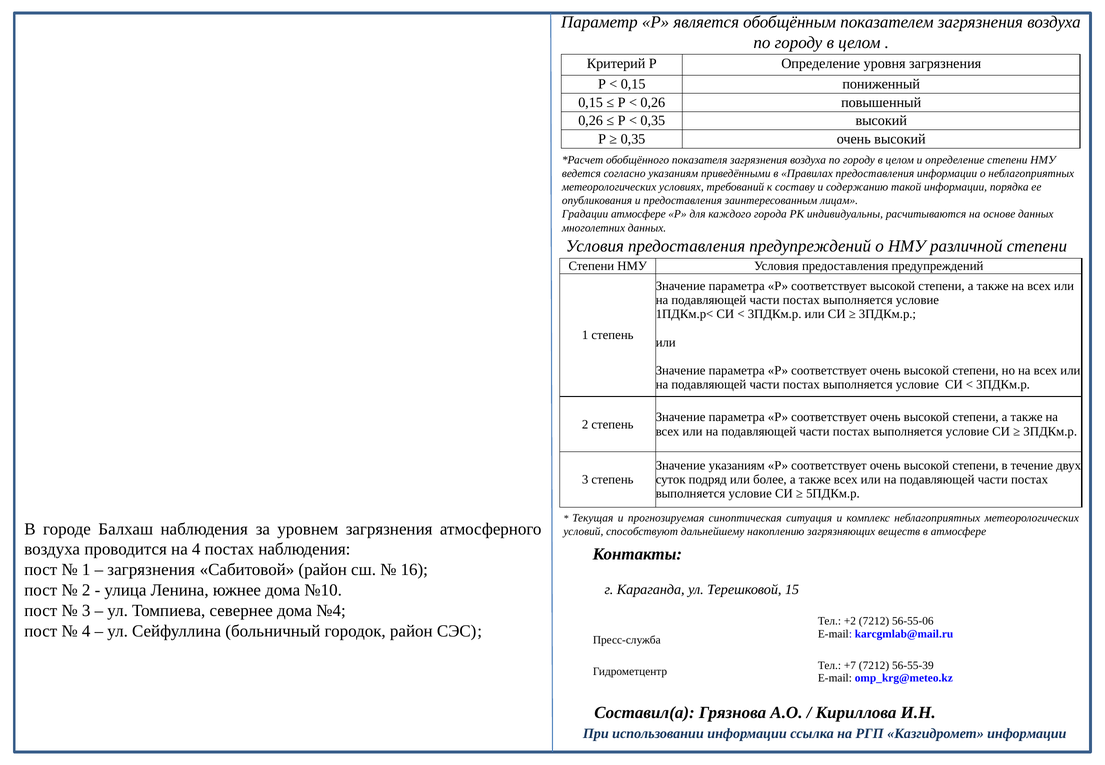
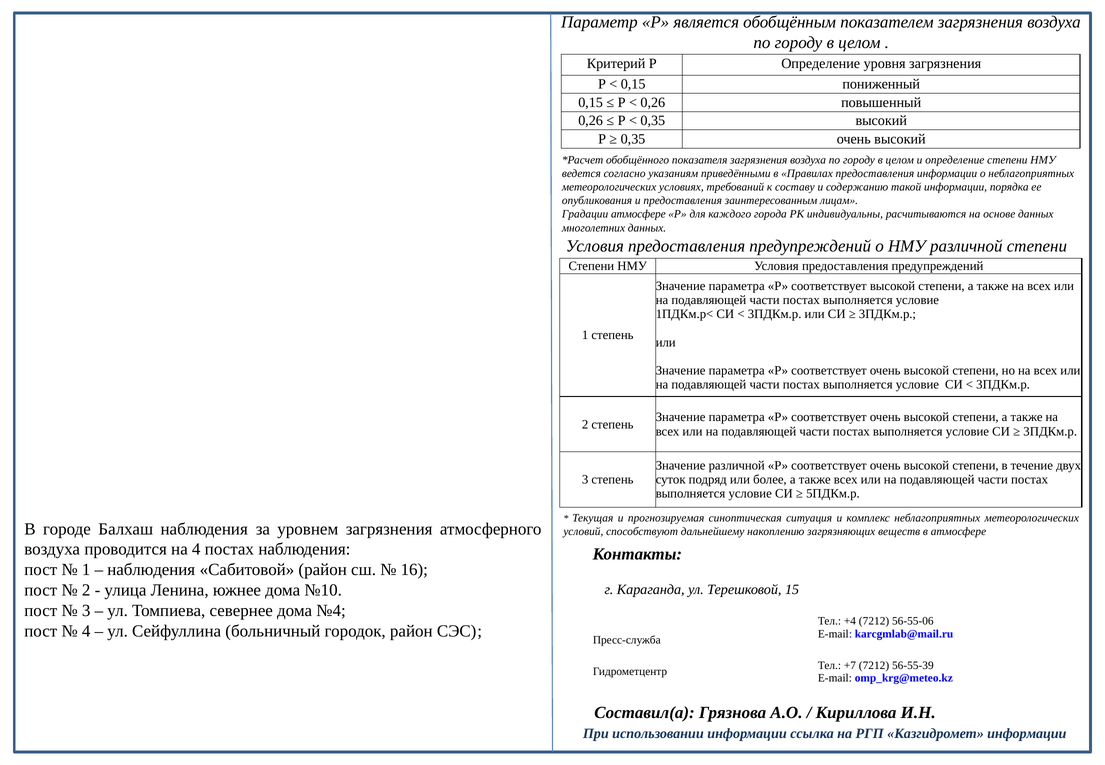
Значение указаниям: указаниям -> различной
загрязнения at (151, 570): загрязнения -> наблюдения
+2: +2 -> +4
